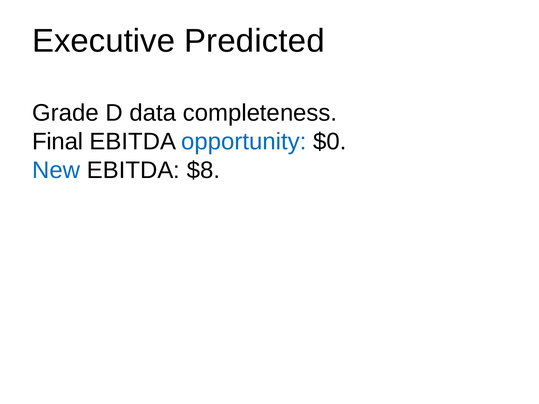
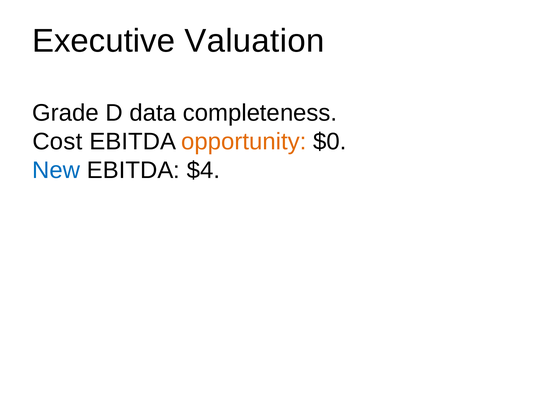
Predicted: Predicted -> Valuation
Final: Final -> Cost
opportunity colour: blue -> orange
$8: $8 -> $4
